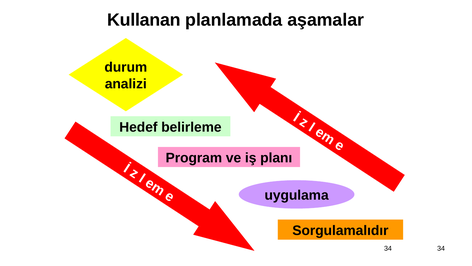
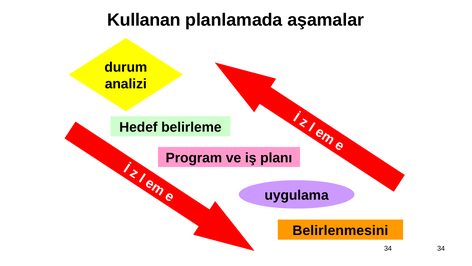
Sorgulamalıdır: Sorgulamalıdır -> Belirlenmesini
